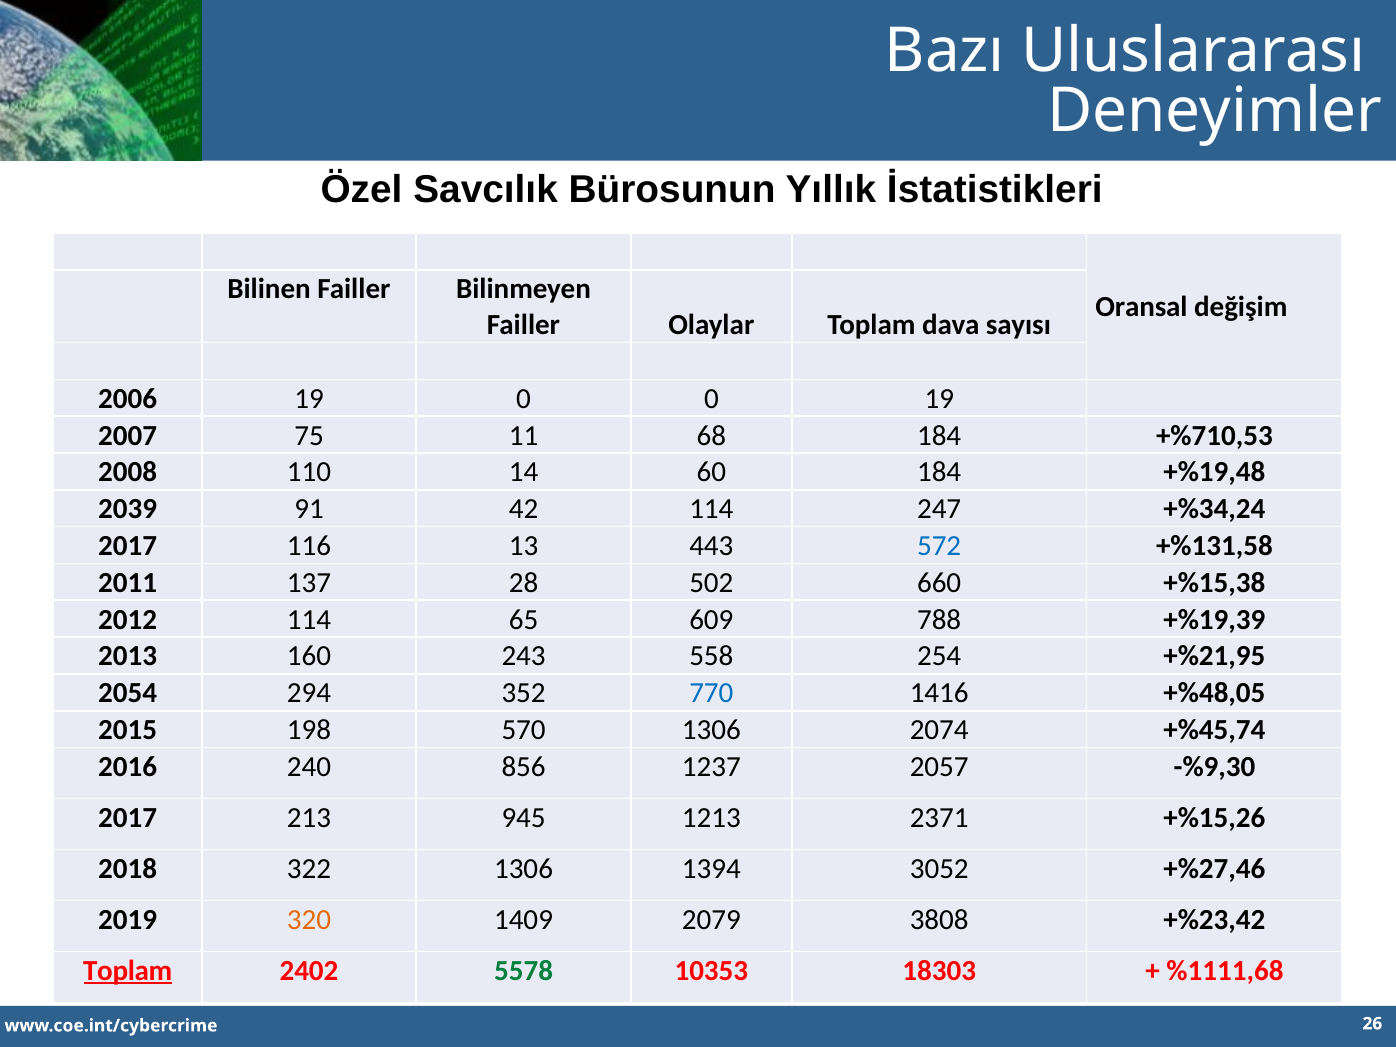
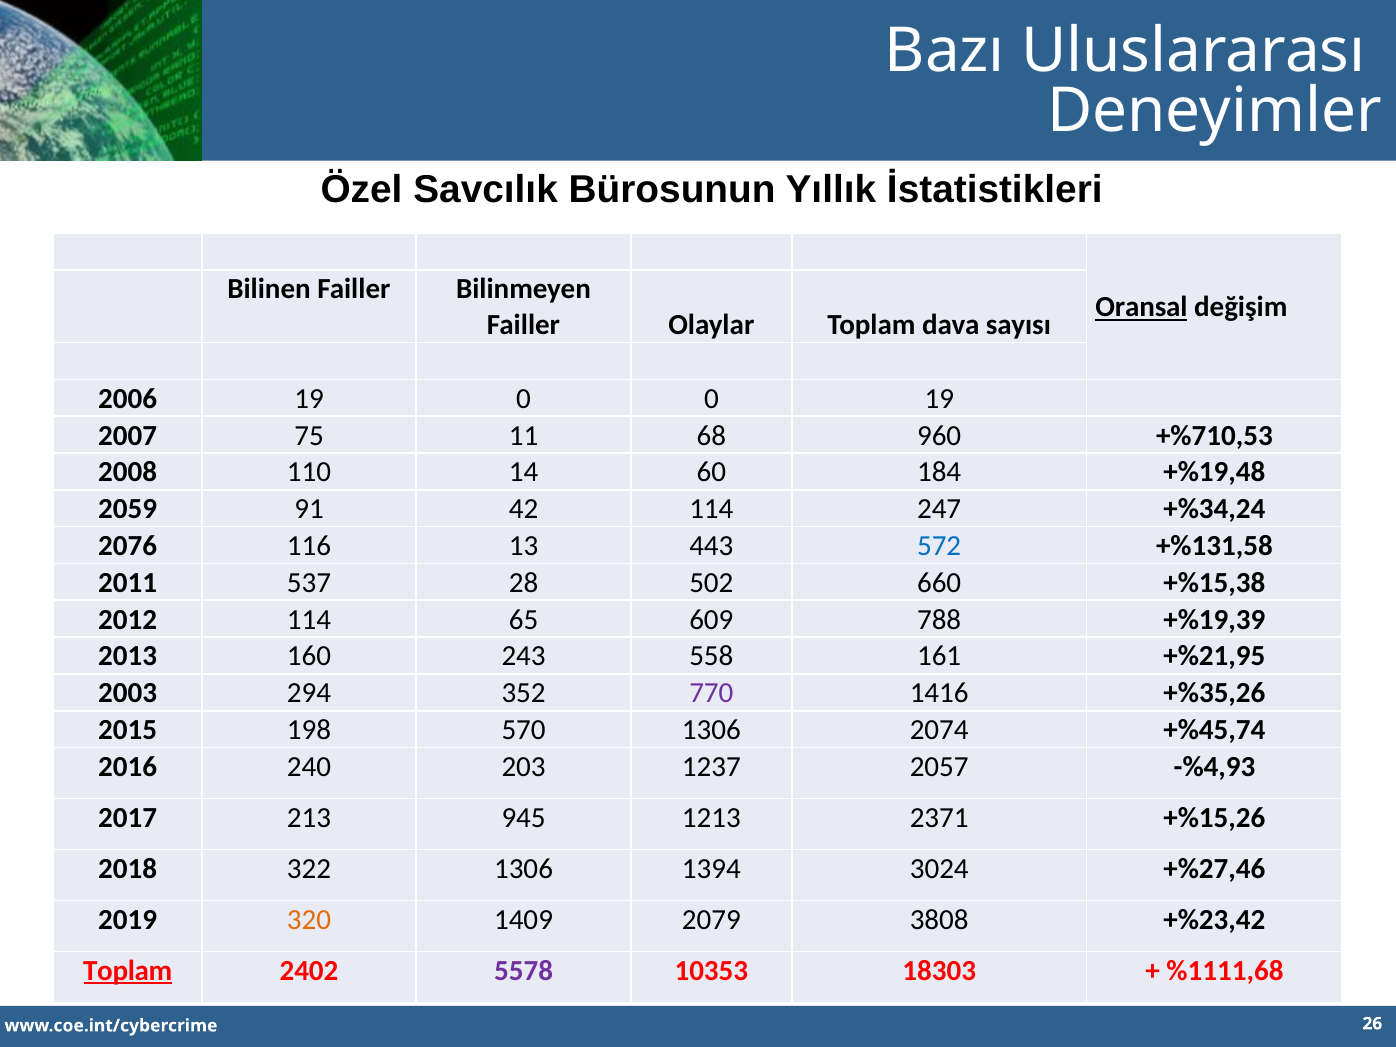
Oransal underline: none -> present
68 184: 184 -> 960
2039: 2039 -> 2059
2017 at (128, 546): 2017 -> 2076
137: 137 -> 537
254: 254 -> 161
2054: 2054 -> 2003
770 colour: blue -> purple
+%48,05: +%48,05 -> +%35,26
856: 856 -> 203
-%9,30: -%9,30 -> -%4,93
3052: 3052 -> 3024
5578 colour: green -> purple
